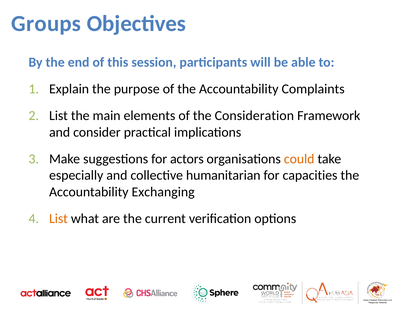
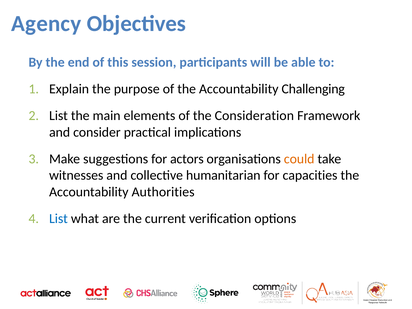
Groups: Groups -> Agency
Complaints: Complaints -> Challenging
especially: especially -> witnesses
Exchanging: Exchanging -> Authorities
List at (58, 219) colour: orange -> blue
